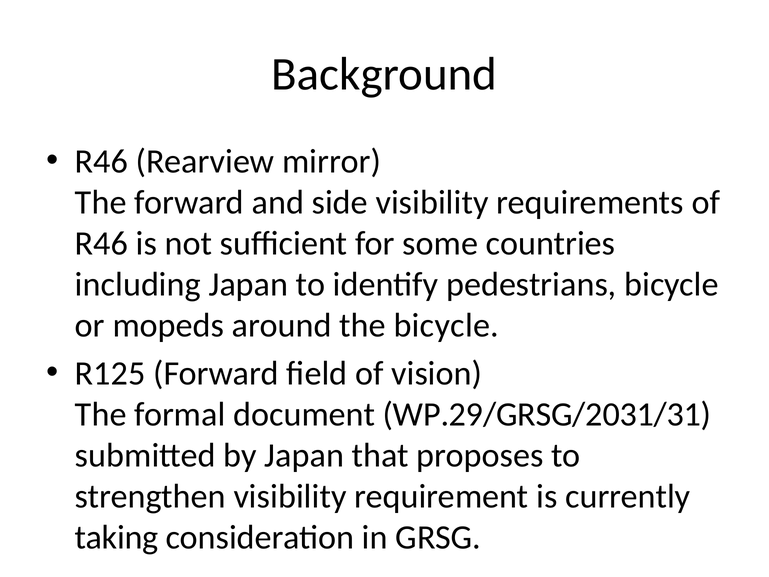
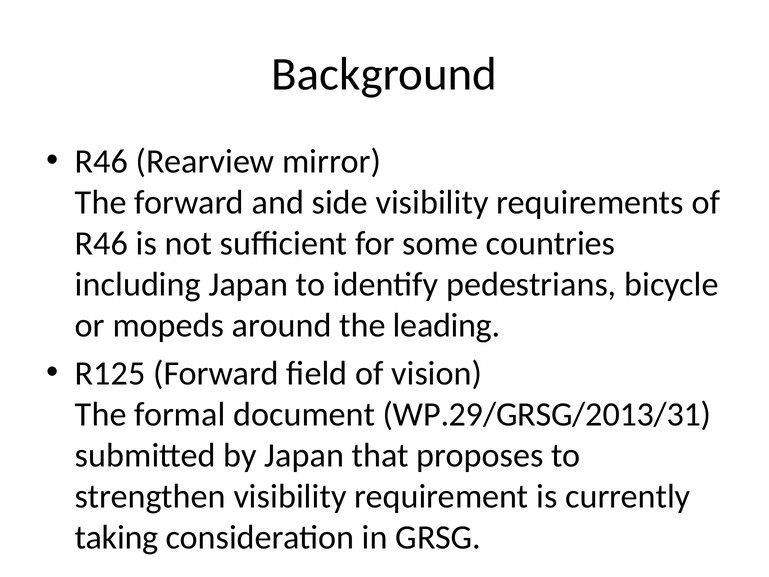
the bicycle: bicycle -> leading
WP.29/GRSG/2031/31: WP.29/GRSG/2031/31 -> WP.29/GRSG/2013/31
